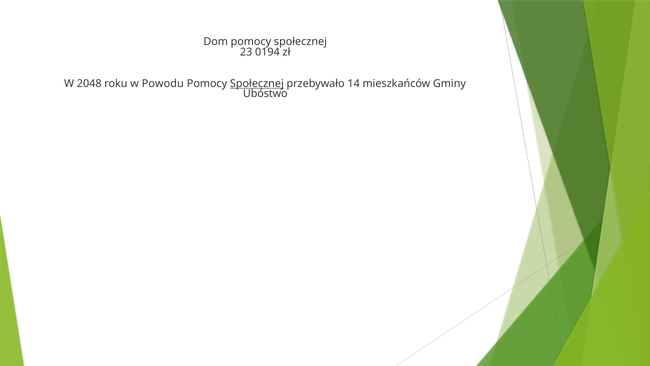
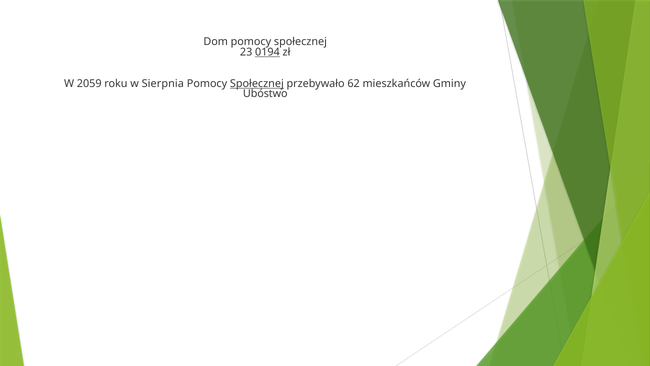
0194 underline: none -> present
2048: 2048 -> 2059
Powodu: Powodu -> Sierpnia
14: 14 -> 62
